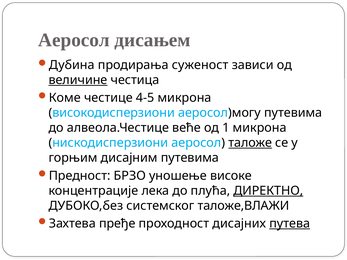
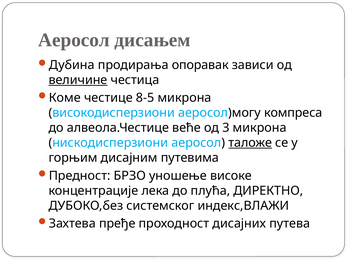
суженост: суженост -> опоравак
4-5: 4-5 -> 8-5
аеросол)могу путевима: путевима -> компреса
1: 1 -> 3
ДИРЕКТНО underline: present -> none
таложе,ВЛАЖИ: таложе,ВЛАЖИ -> индекс,ВЛАЖИ
путева underline: present -> none
